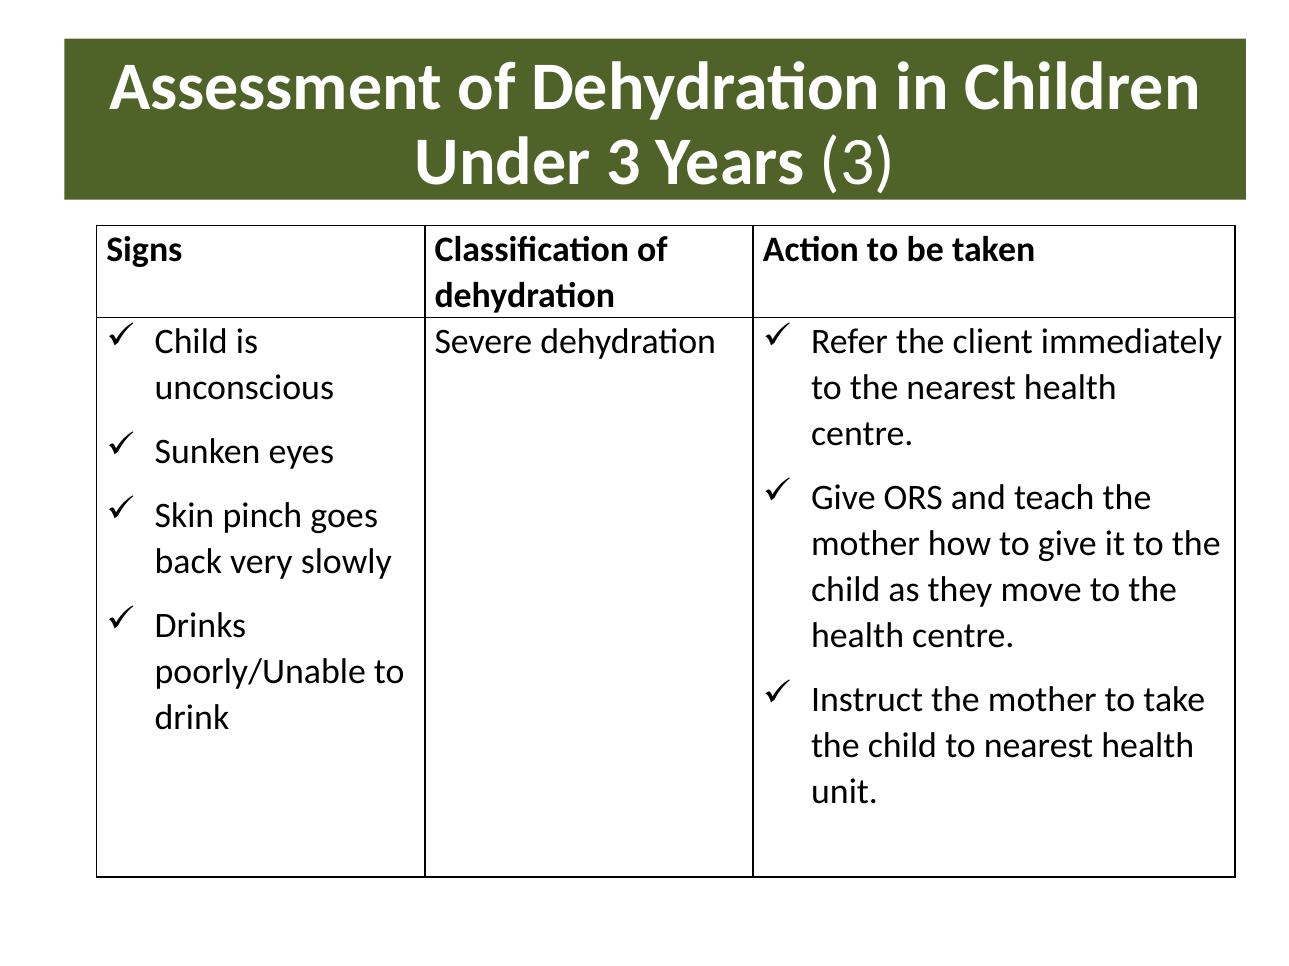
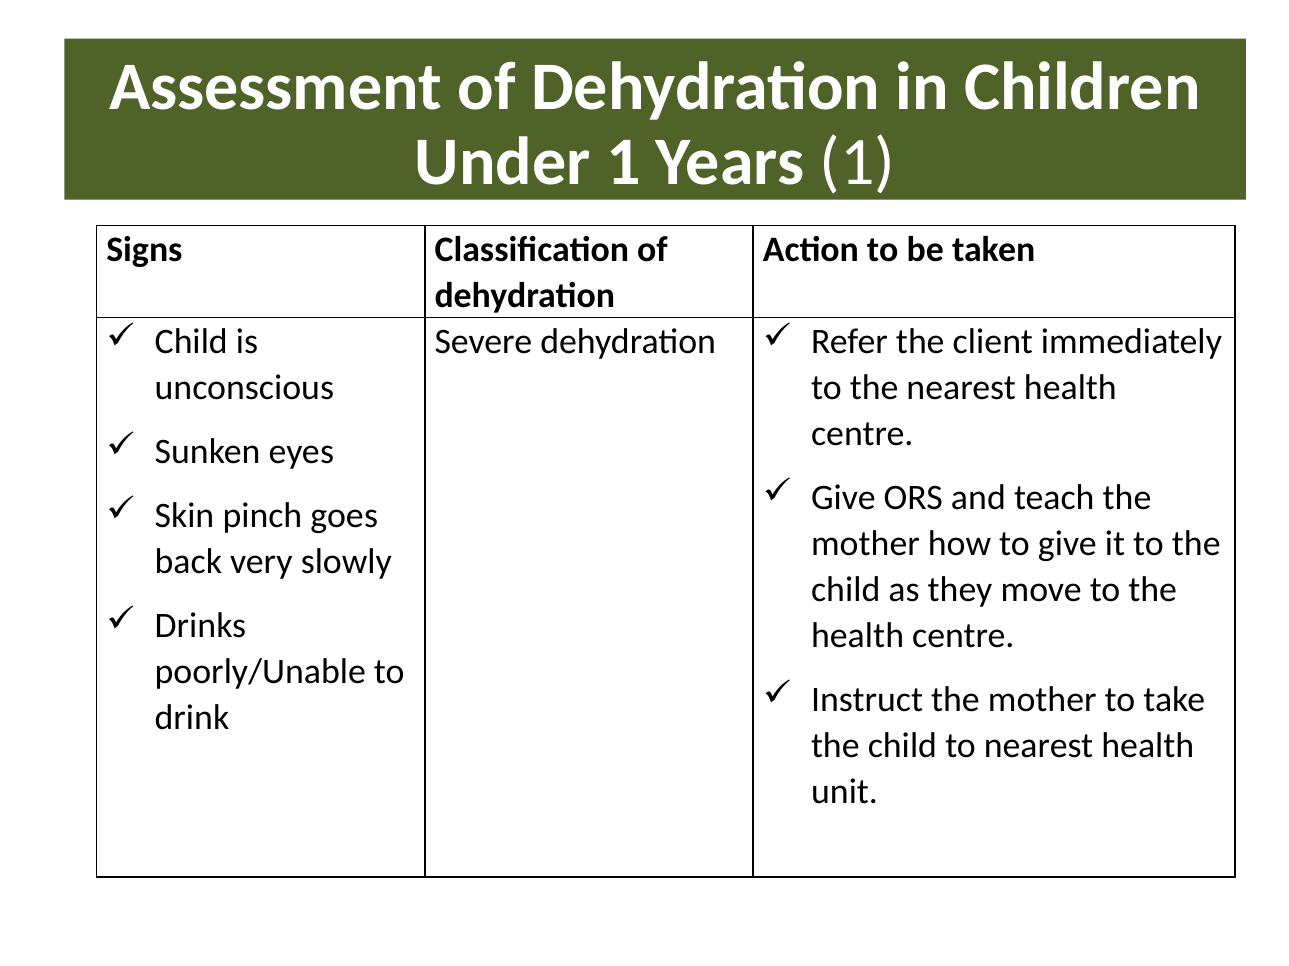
Under 3: 3 -> 1
Years 3: 3 -> 1
